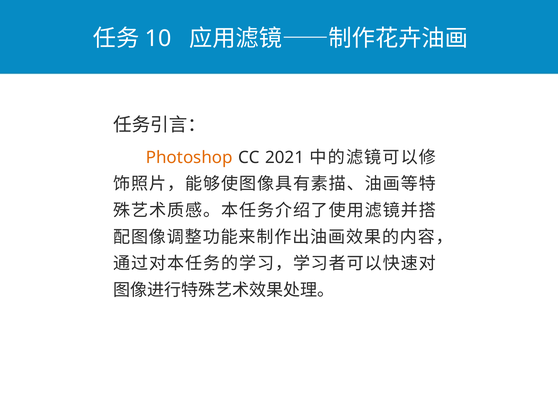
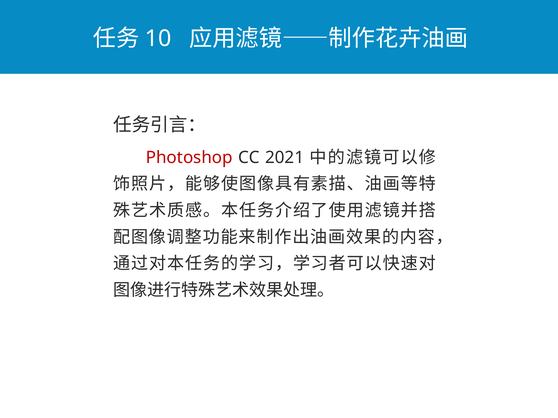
Photoshop colour: orange -> red
